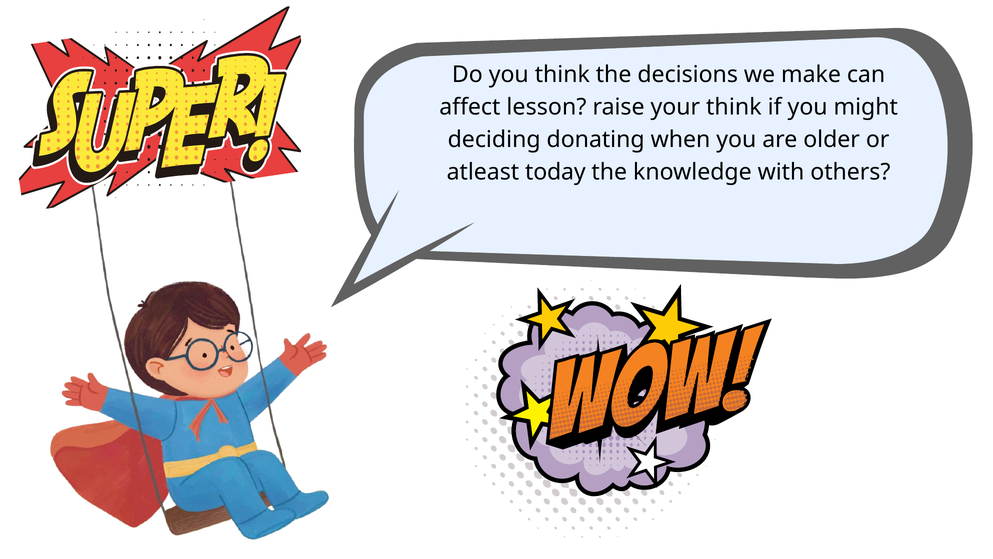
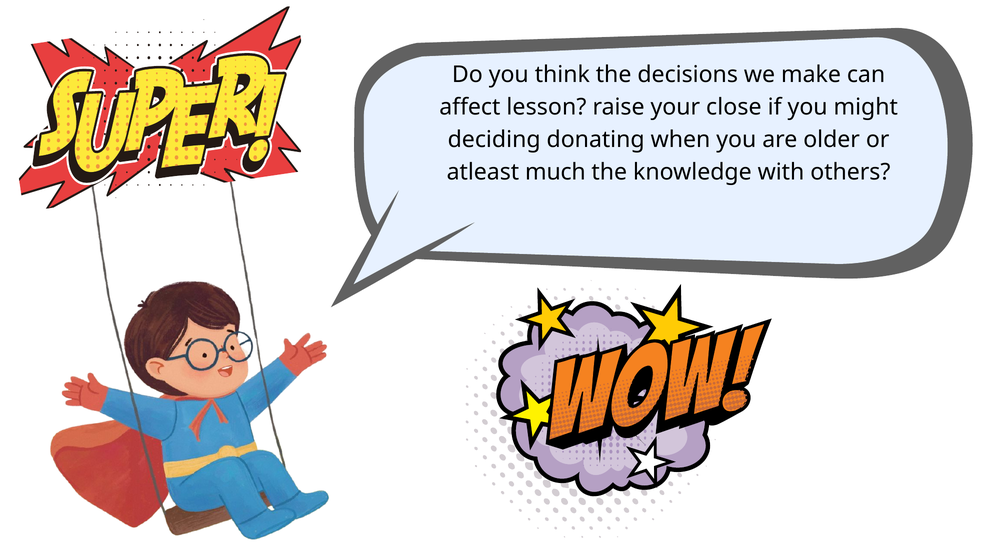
your think: think -> close
today: today -> much
